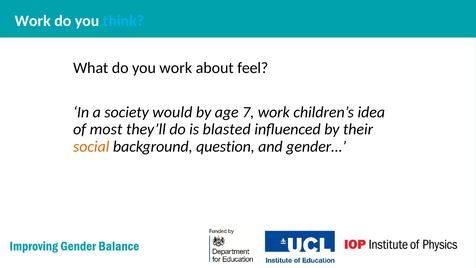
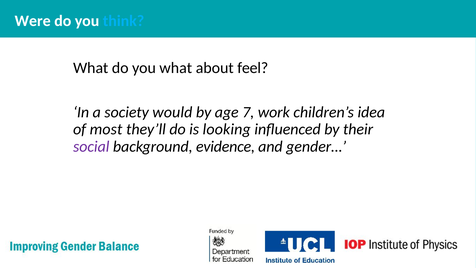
Work at (33, 21): Work -> Were
you work: work -> what
blasted: blasted -> looking
social colour: orange -> purple
question: question -> evidence
